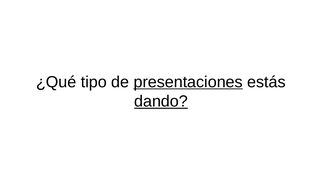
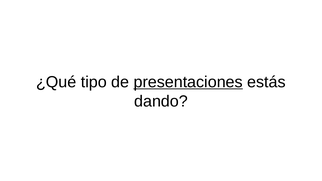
dando underline: present -> none
